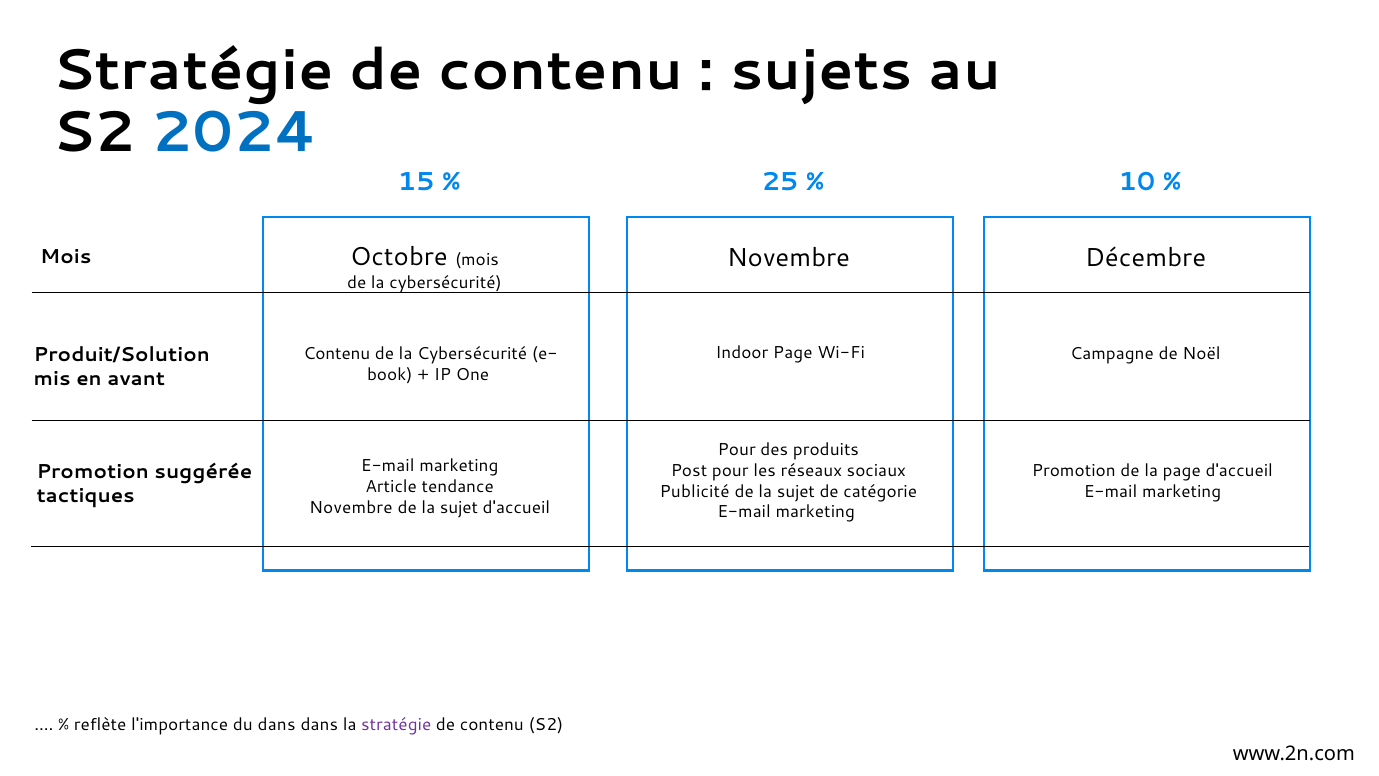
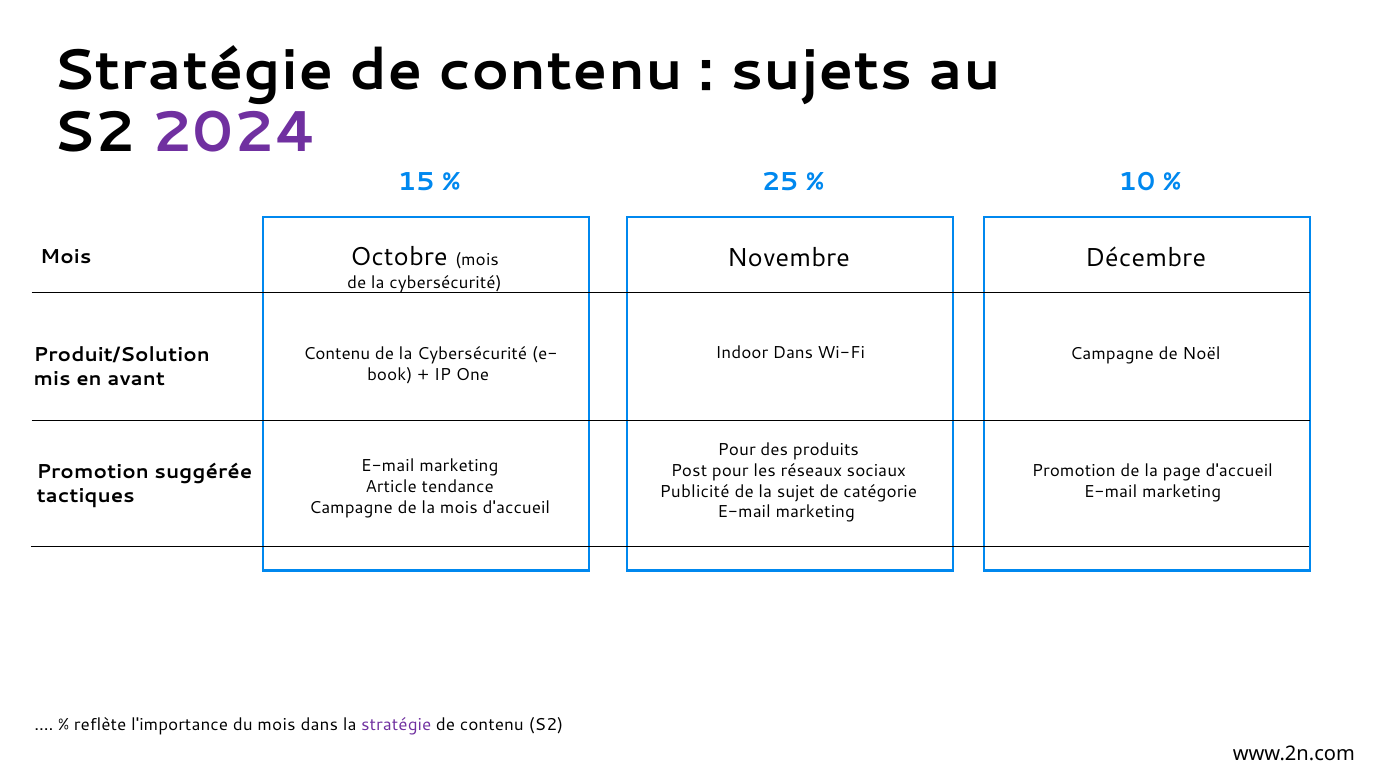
2024 colour: blue -> purple
Indoor Page: Page -> Dans
Novembre at (351, 507): Novembre -> Campagne
sujet at (459, 507): sujet -> mois
du dans: dans -> mois
